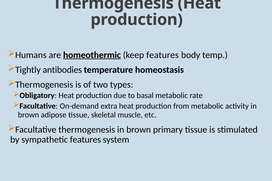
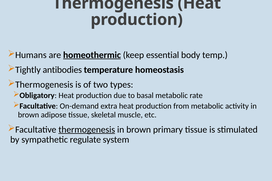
keep features: features -> essential
thermogenesis at (87, 130) underline: none -> present
sympathetic features: features -> regulate
